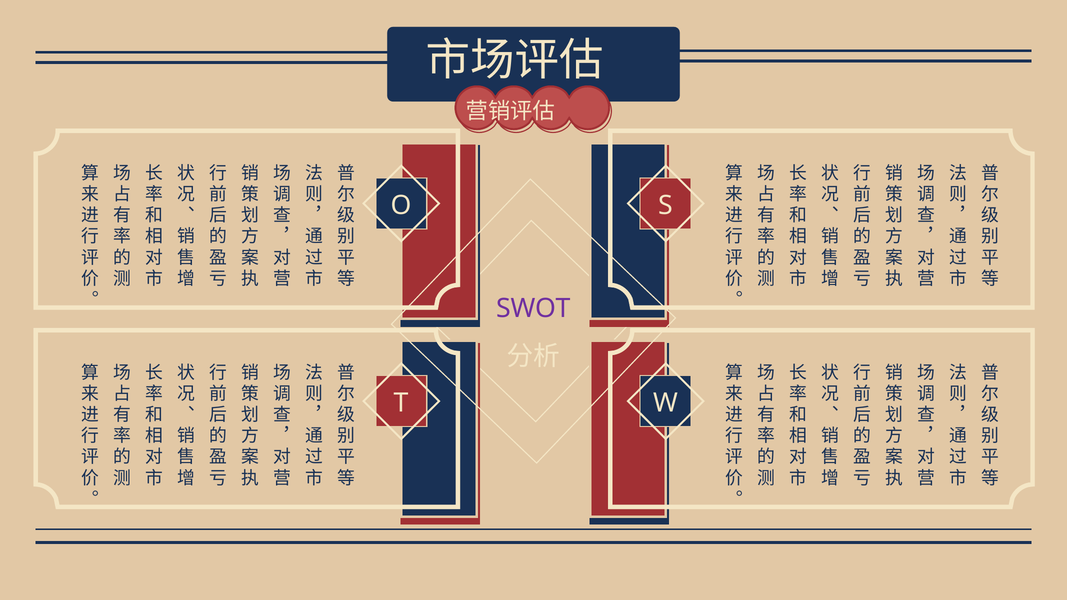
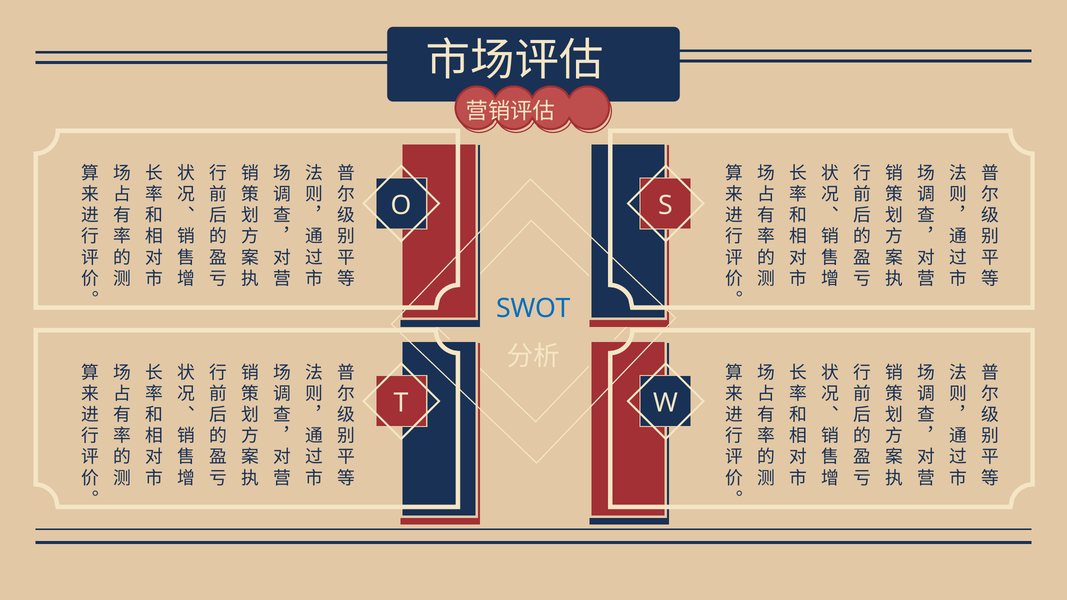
SWOT colour: purple -> blue
